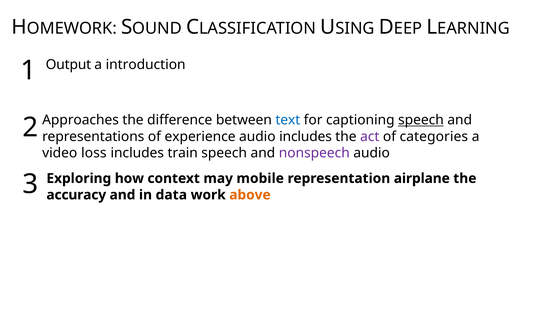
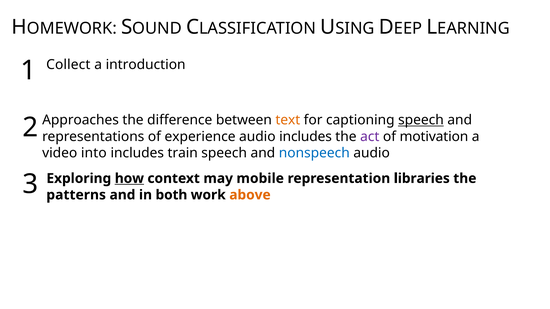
Output: Output -> Collect
text colour: blue -> orange
categories: categories -> motivation
loss: loss -> into
nonspeech colour: purple -> blue
how underline: none -> present
airplane: airplane -> libraries
accuracy: accuracy -> patterns
data: data -> both
